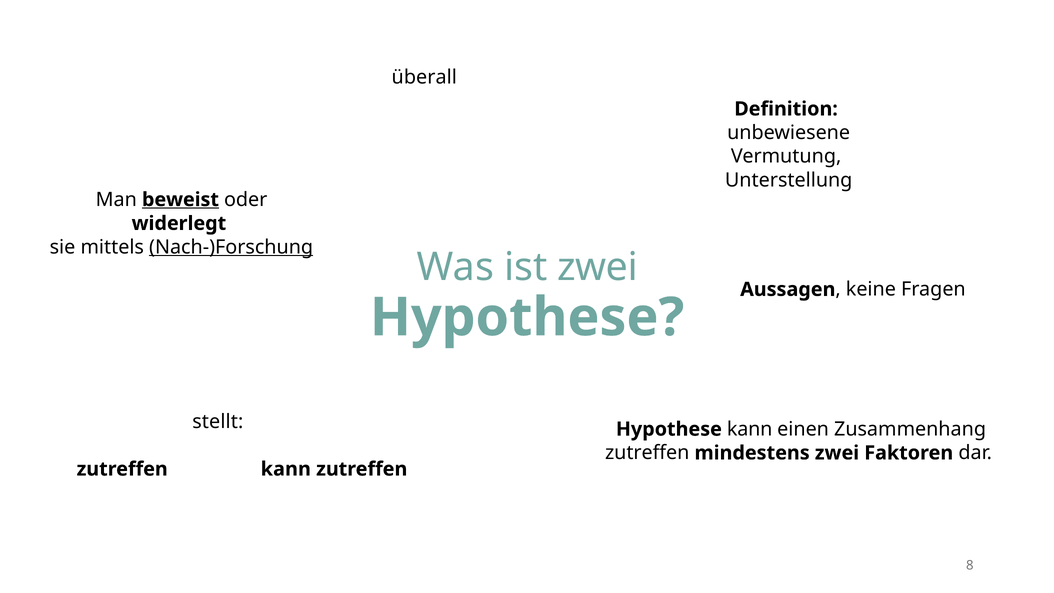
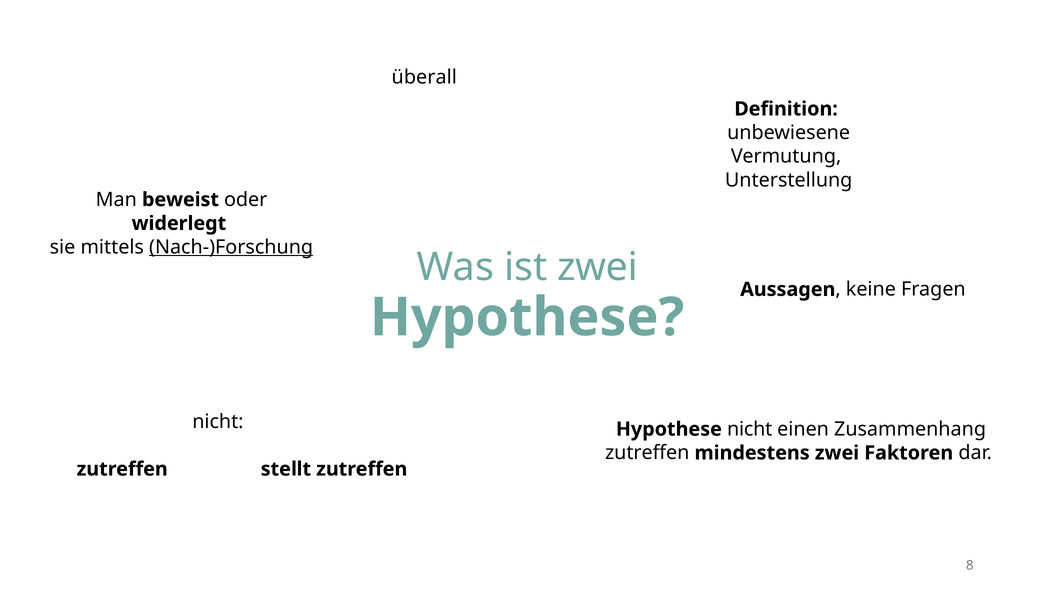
beweist underline: present -> none
stellt at (218, 422): stellt -> nicht
Hypothese kann: kann -> nicht
zutreffen kann: kann -> stellt
